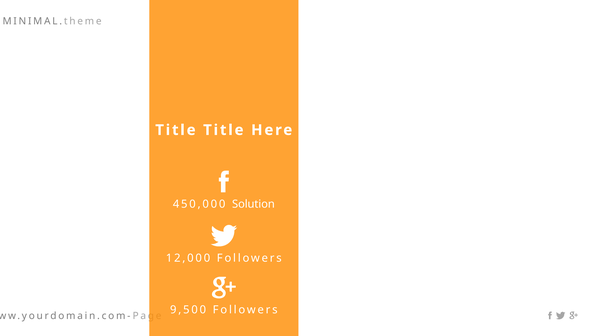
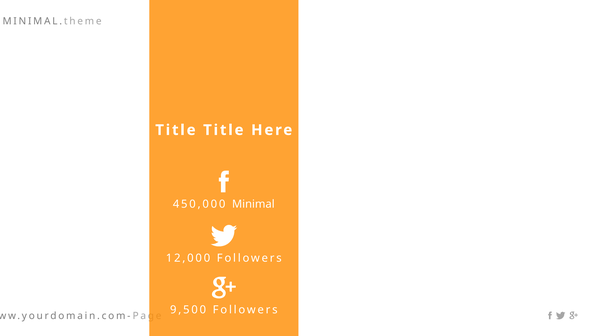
Solution: Solution -> Minimal
